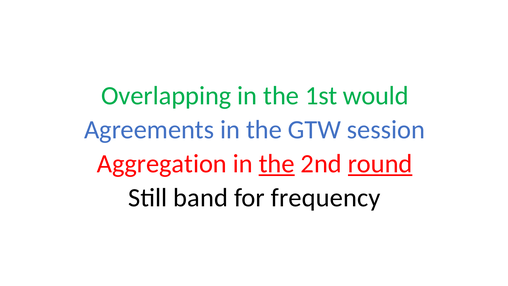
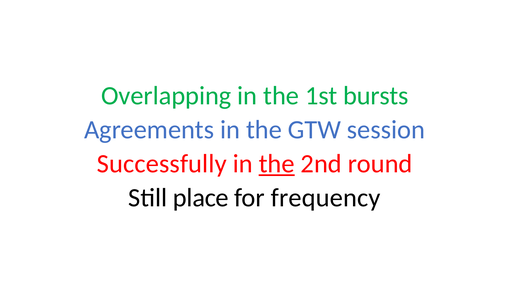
would: would -> bursts
Aggregation: Aggregation -> Successfully
round underline: present -> none
band: band -> place
